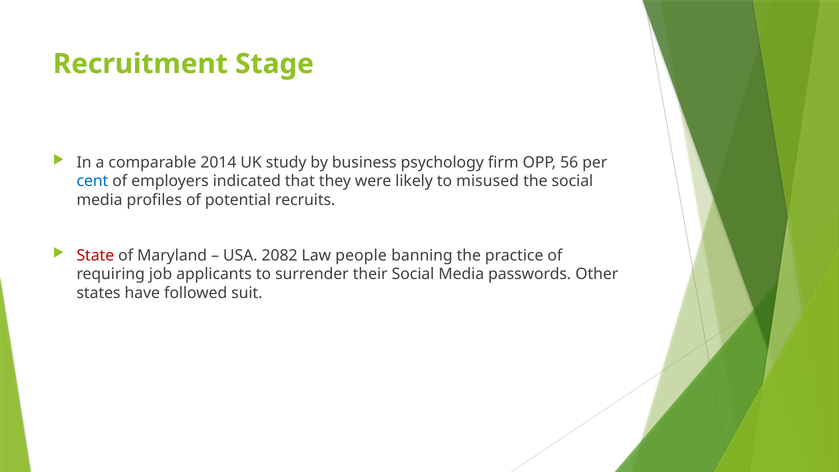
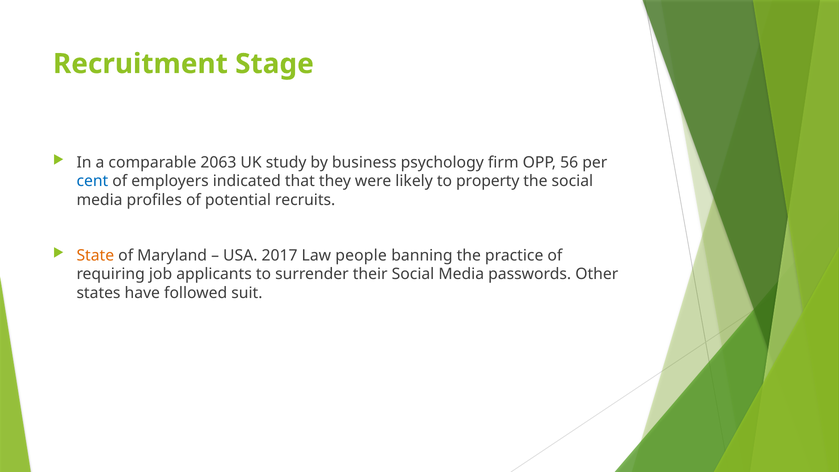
2014: 2014 -> 2063
misused: misused -> property
State colour: red -> orange
2082: 2082 -> 2017
